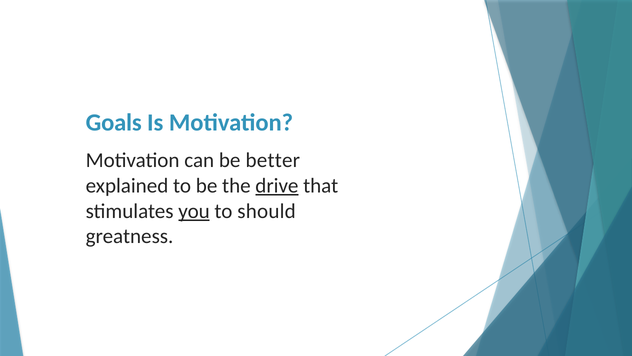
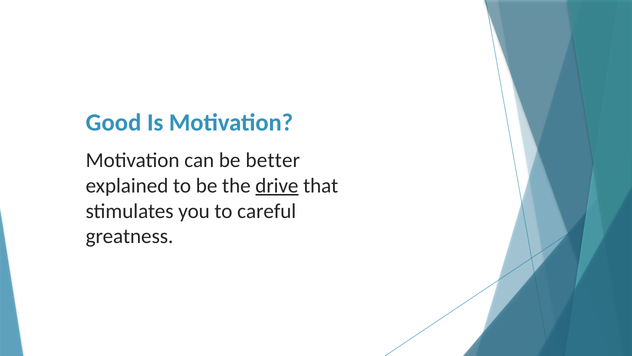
Goals: Goals -> Good
you underline: present -> none
should: should -> careful
